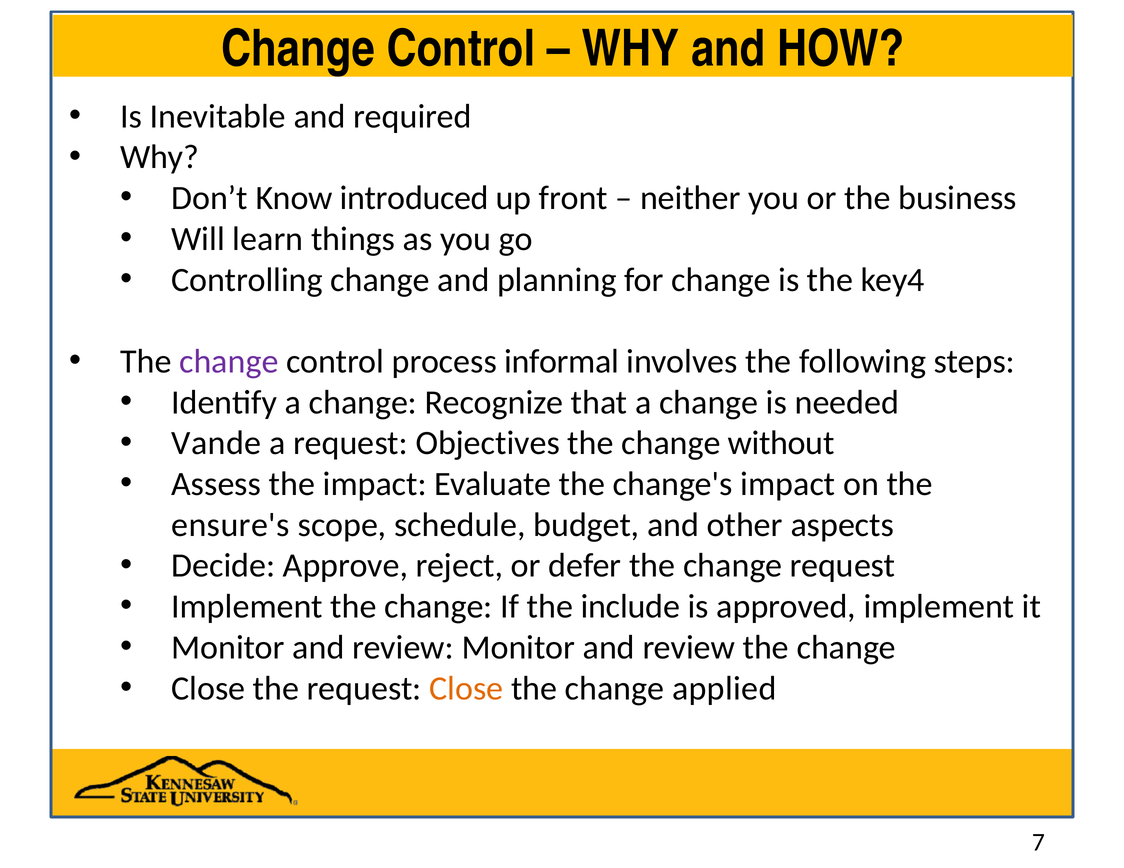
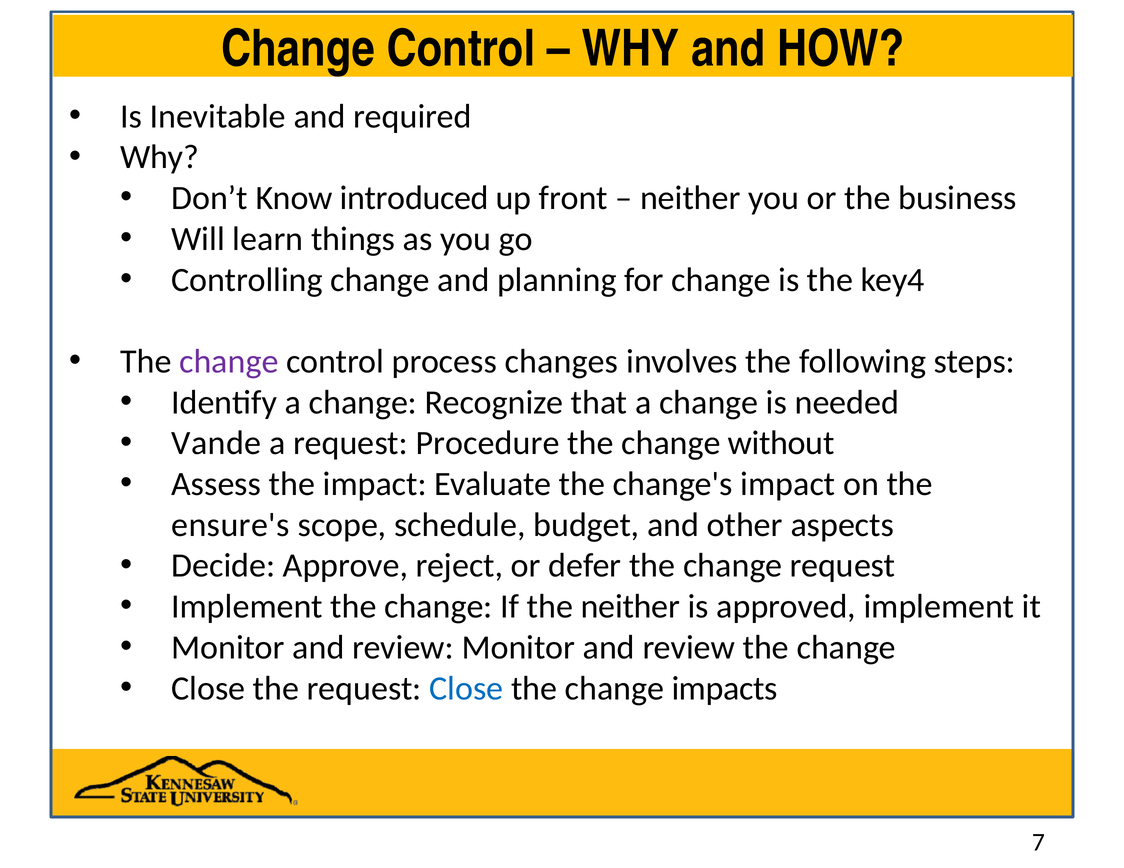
informal: informal -> changes
Objectives: Objectives -> Procedure
the include: include -> neither
Close at (466, 689) colour: orange -> blue
applied: applied -> impacts
